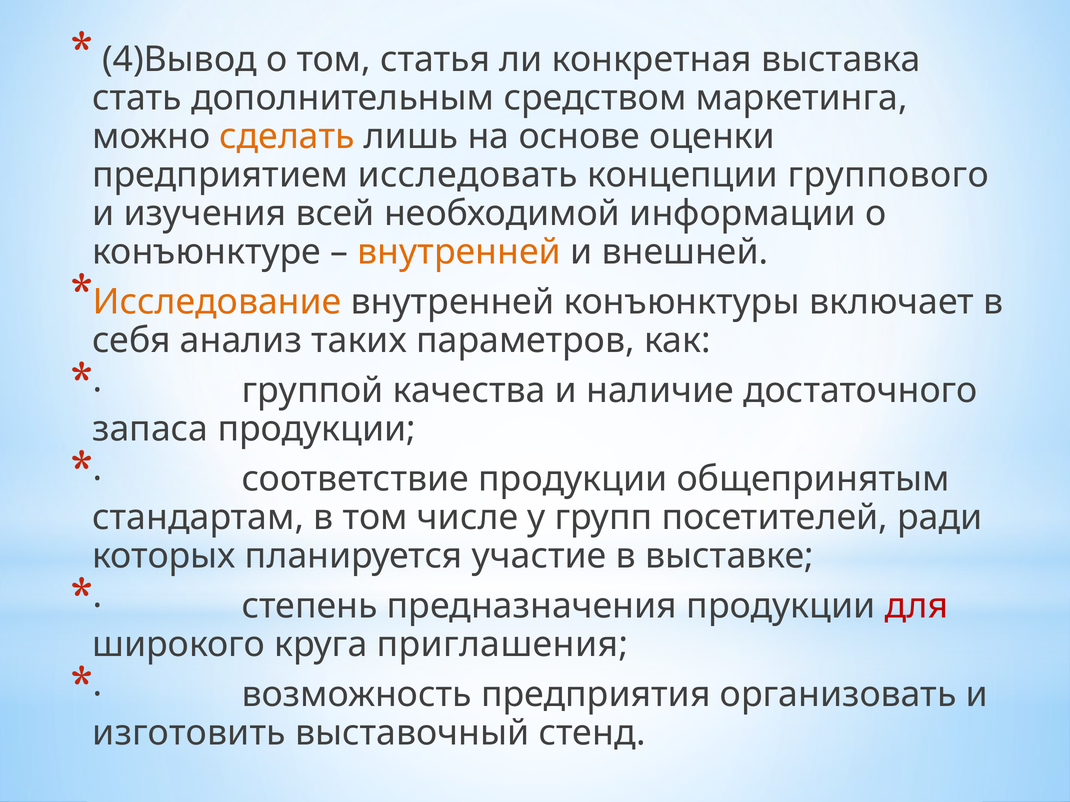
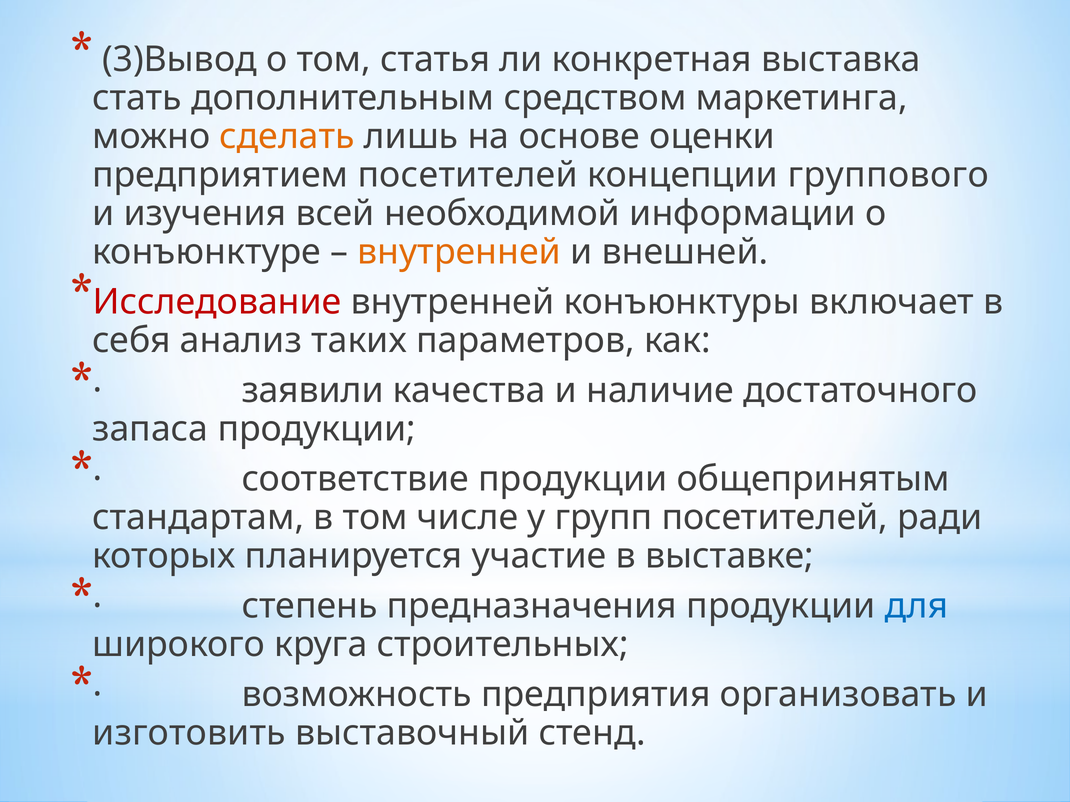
4)Вывод: 4)Вывод -> 3)Вывод
предприятием исследовать: исследовать -> посетителей
Исследование colour: orange -> red
группой: группой -> заявили
для colour: red -> blue
приглашения: приглашения -> строительных
